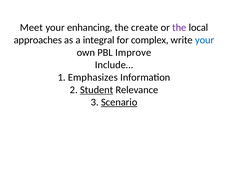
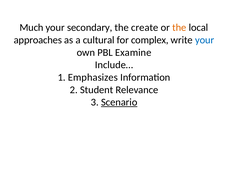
Meet: Meet -> Much
enhancing: enhancing -> secondary
the at (179, 28) colour: purple -> orange
integral: integral -> cultural
Improve: Improve -> Examine
Student underline: present -> none
